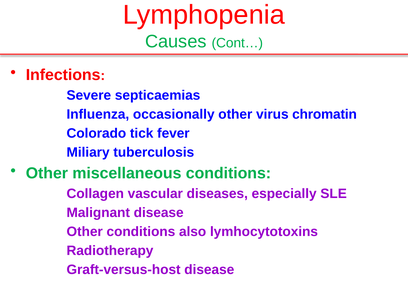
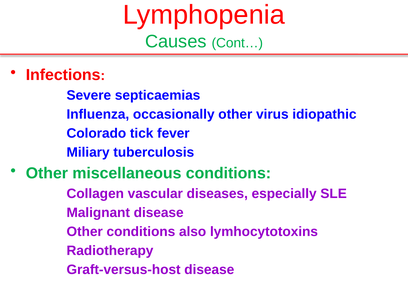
chromatin: chromatin -> idiopathic
